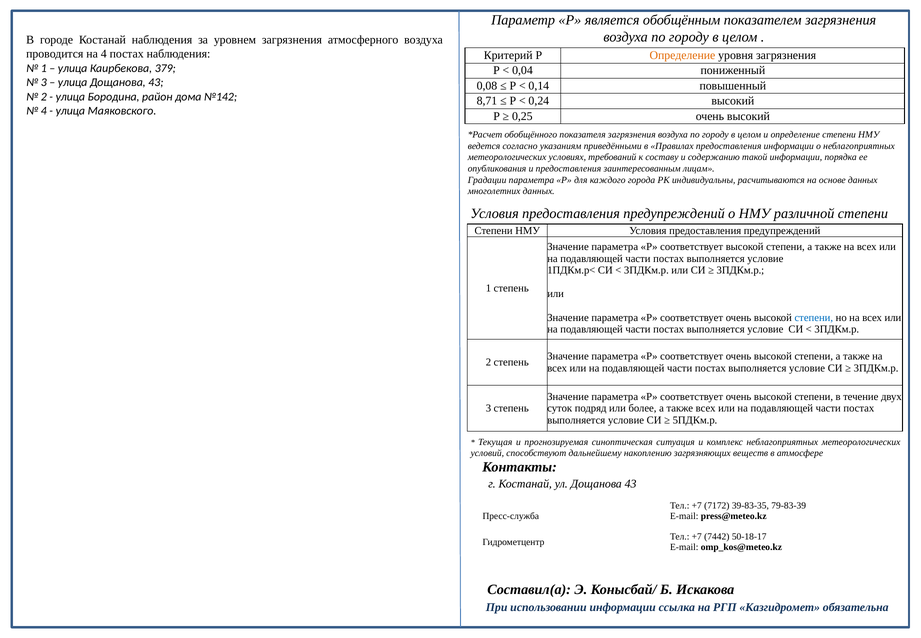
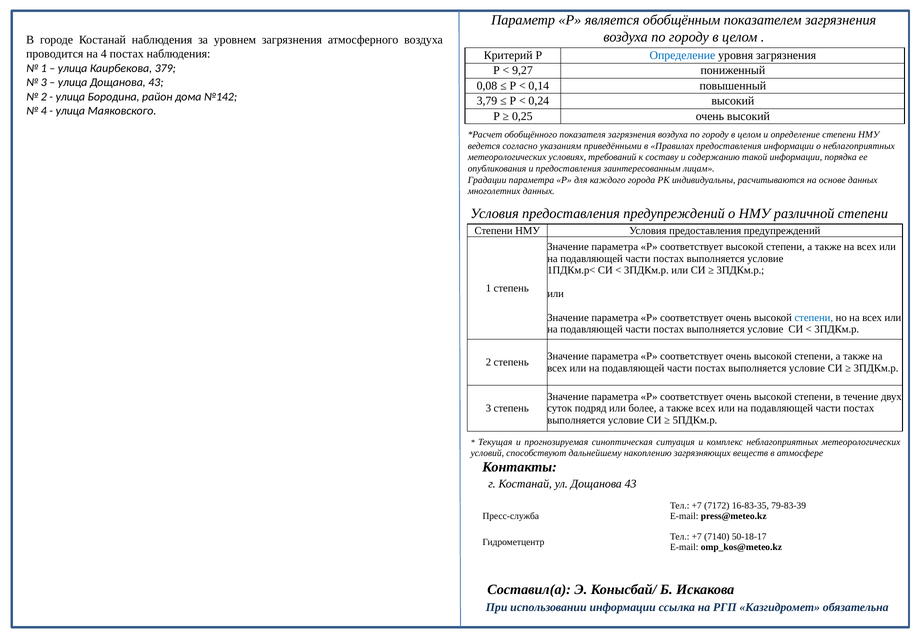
Определение at (682, 55) colour: orange -> blue
0,04: 0,04 -> 9,27
8,71: 8,71 -> 3,79
39-83-35: 39-83-35 -> 16-83-35
7442: 7442 -> 7140
